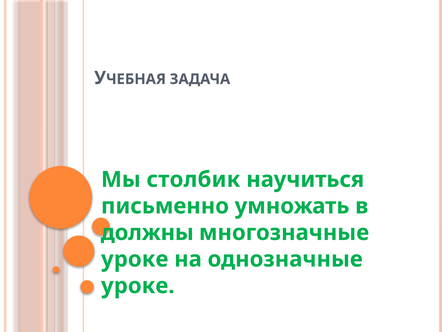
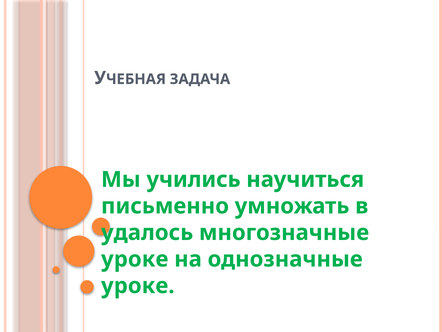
столбик: столбик -> учились
должны: должны -> удалось
